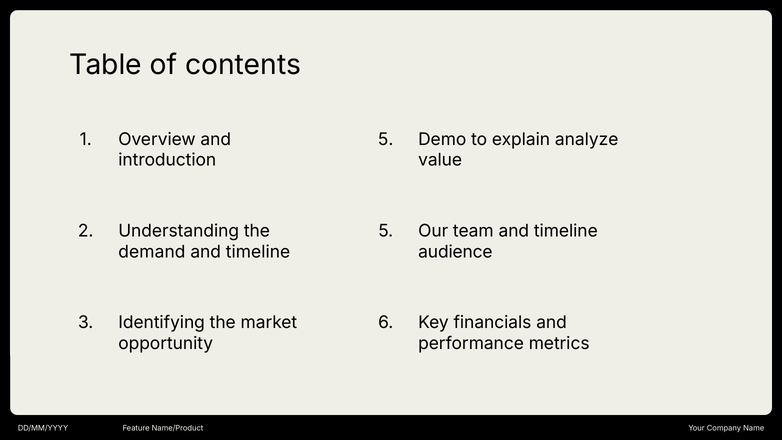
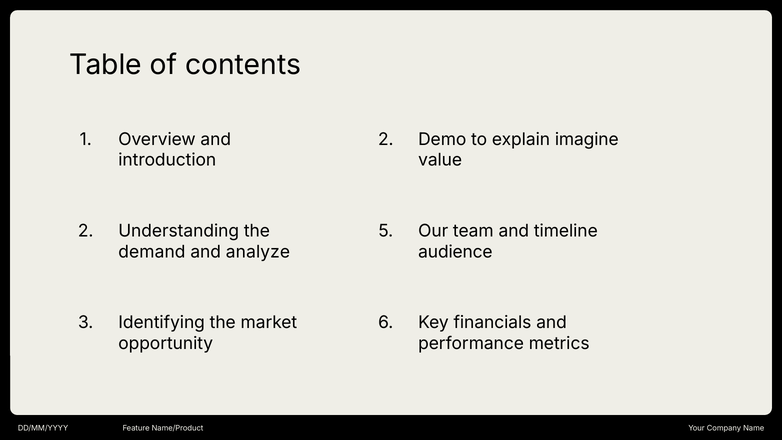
1 5: 5 -> 2
analyze: analyze -> imagine
timeline at (258, 252): timeline -> analyze
